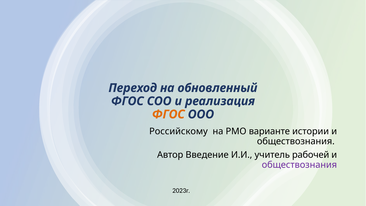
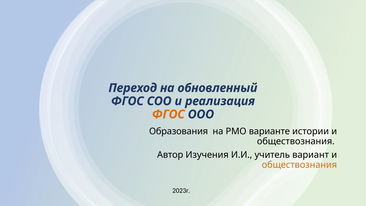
Российскому: Российскому -> Образования
Введение: Введение -> Изучения
рабочей: рабочей -> вариант
обществознания at (299, 165) colour: purple -> orange
